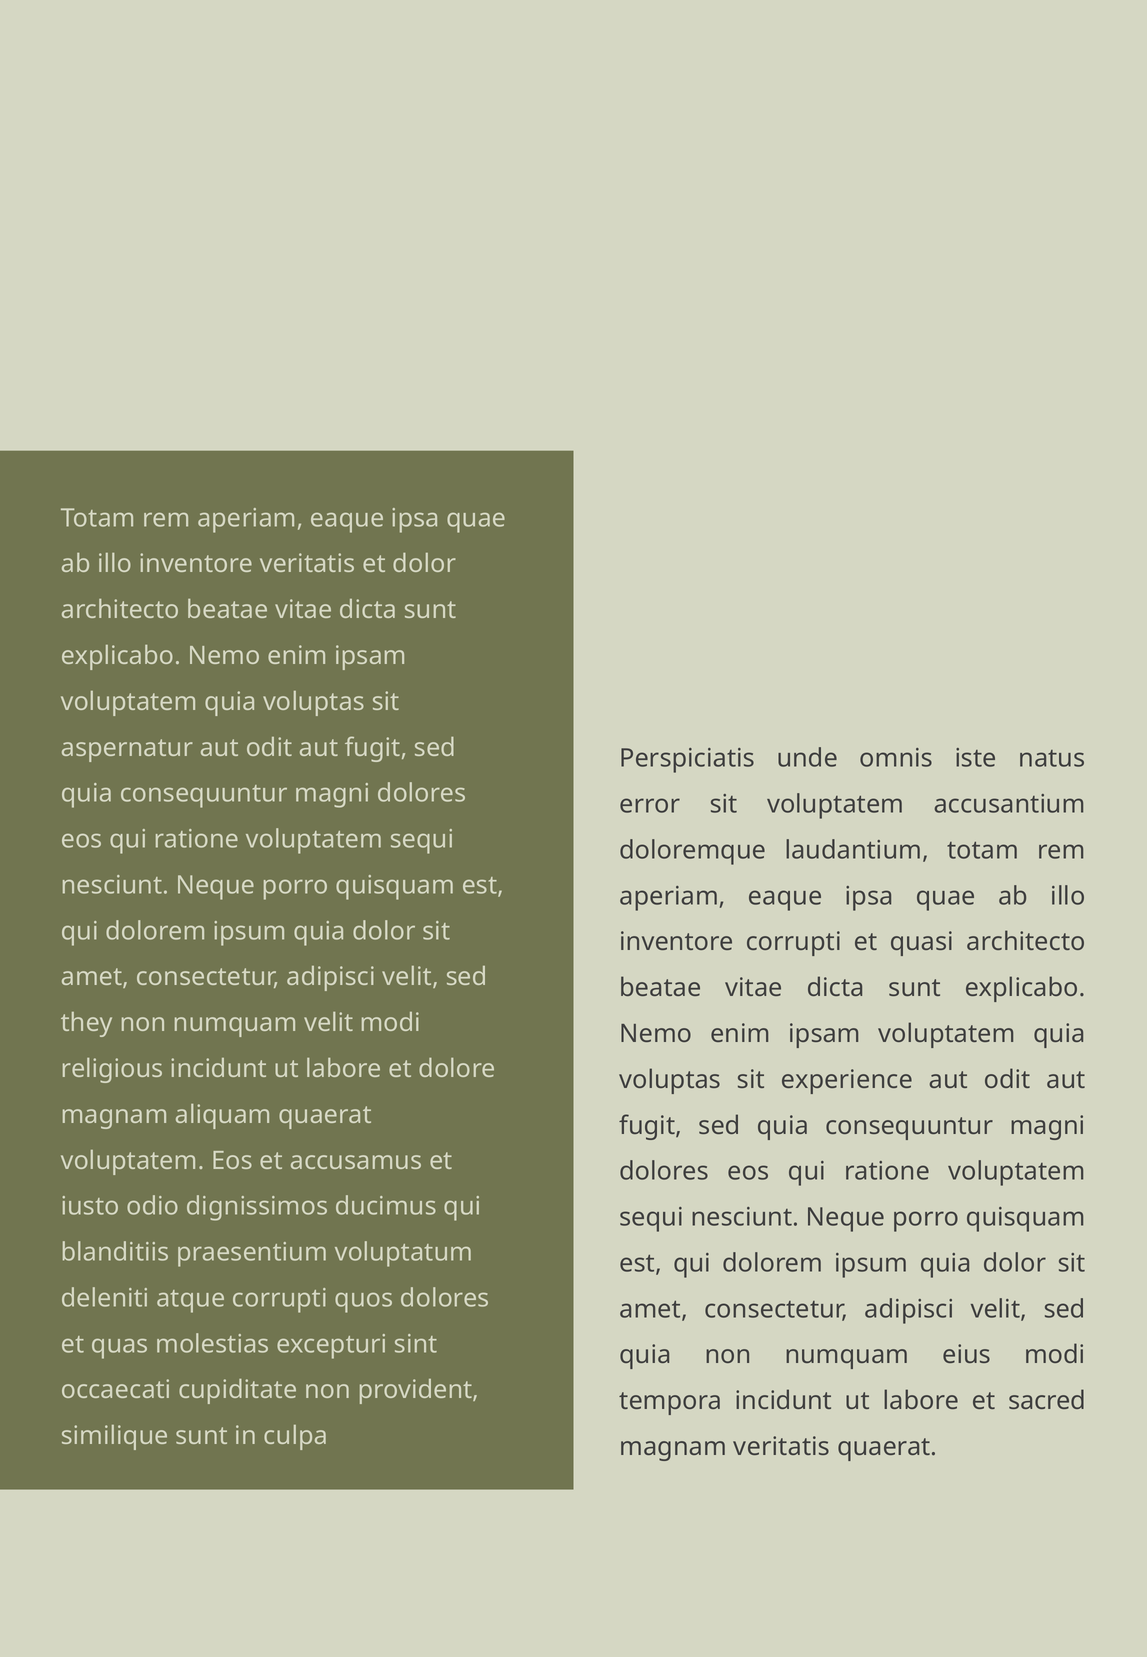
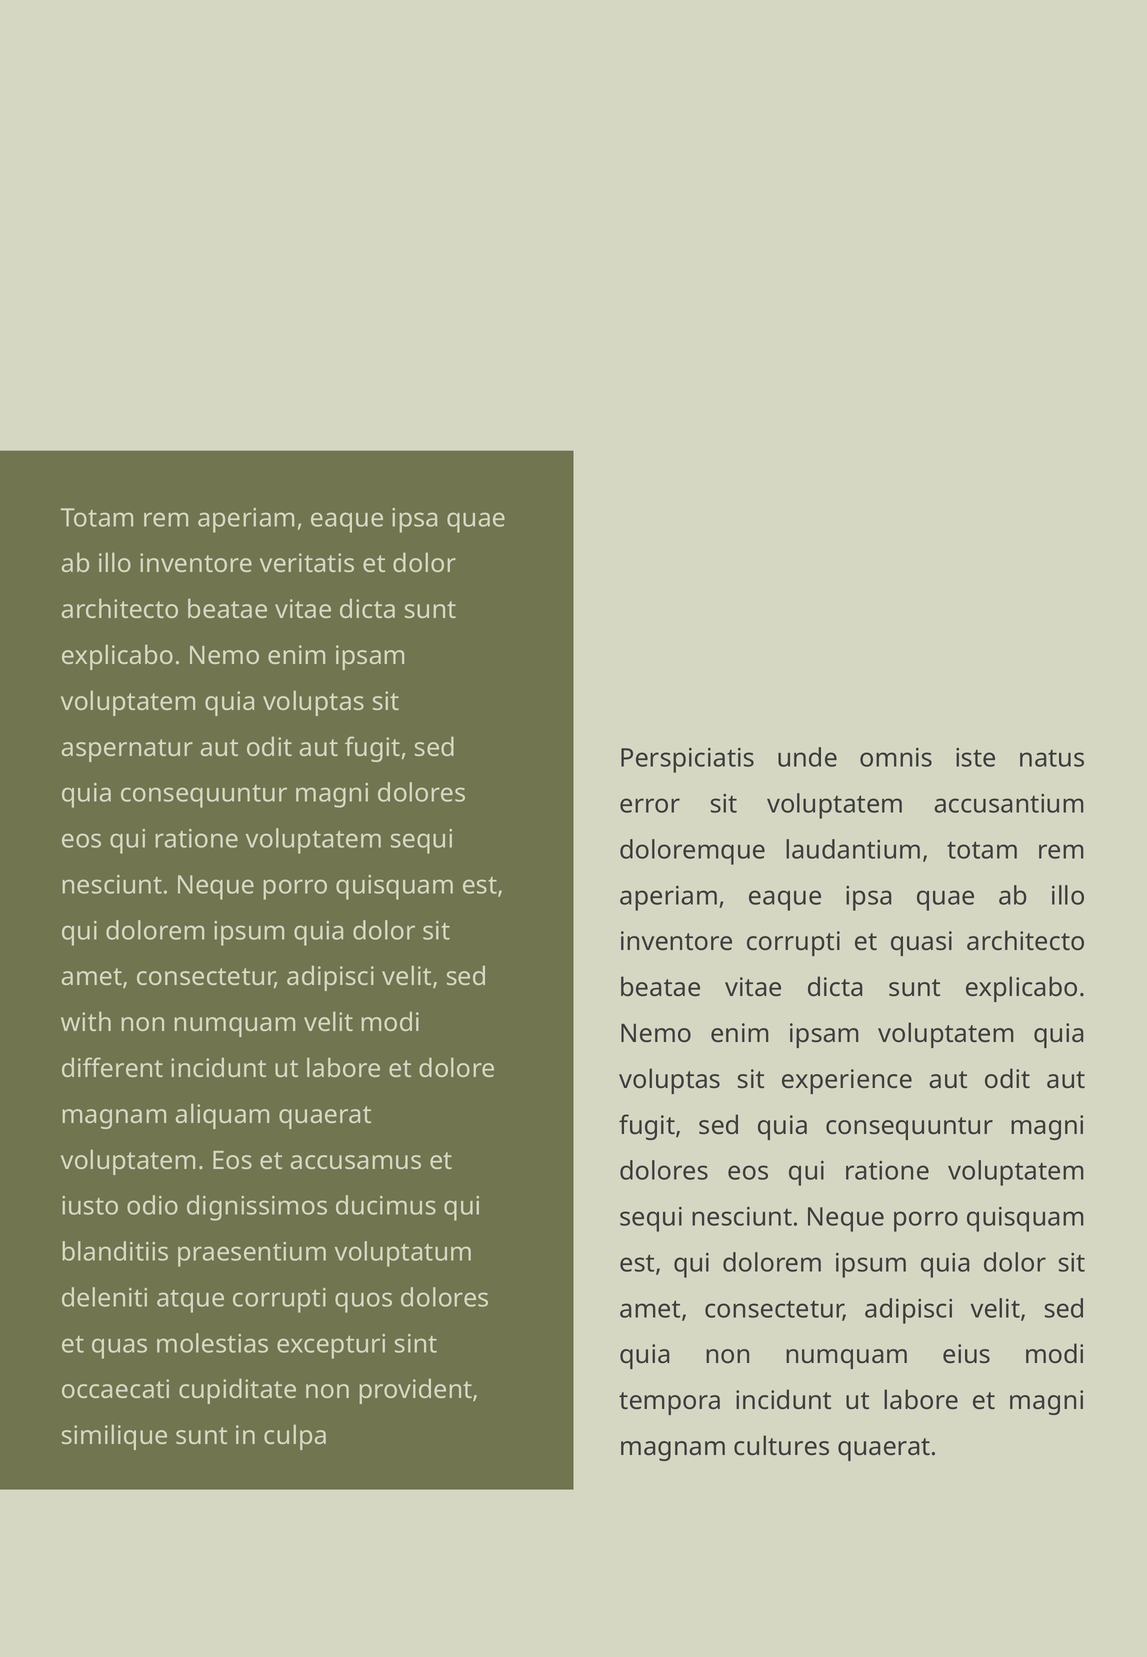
they: they -> with
religious: religious -> different
et sacred: sacred -> magni
magnam veritatis: veritatis -> cultures
